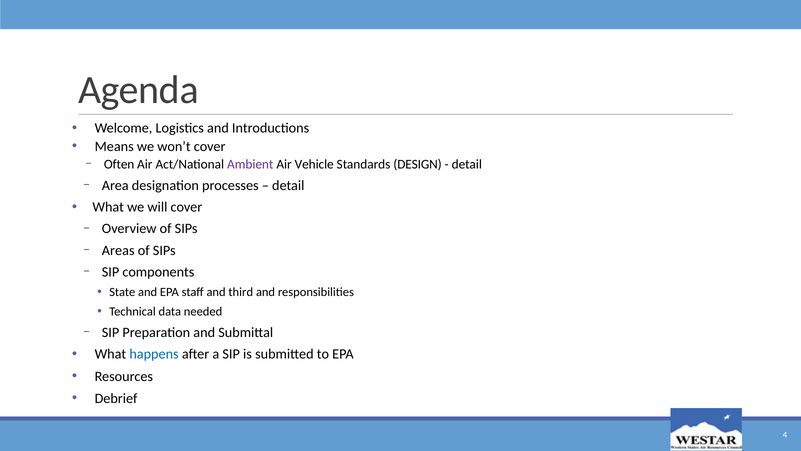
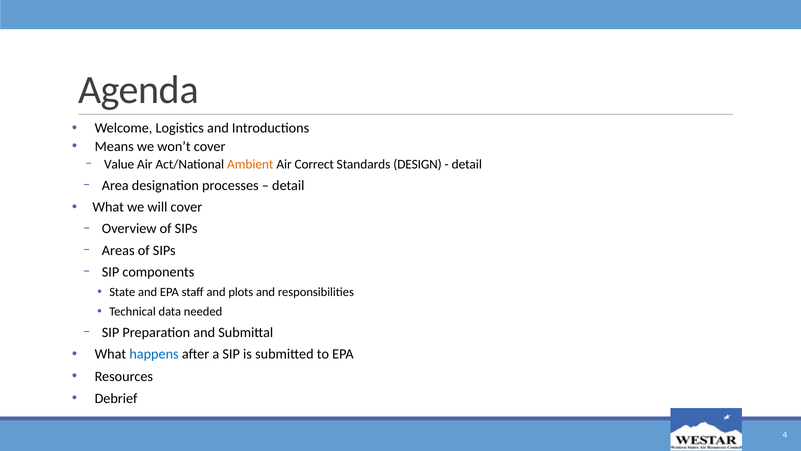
Often: Often -> Value
Ambient colour: purple -> orange
Vehicle: Vehicle -> Correct
third: third -> plots
